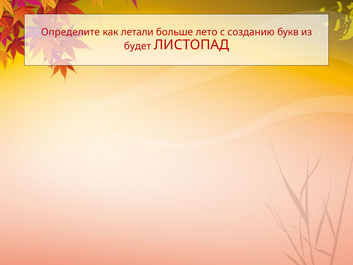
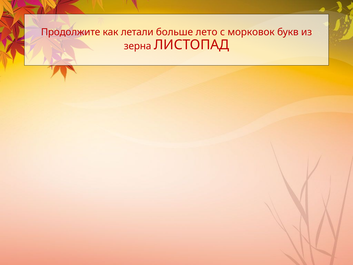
Определите: Определите -> Продолжите
созданию: созданию -> морковок
будет: будет -> зерна
